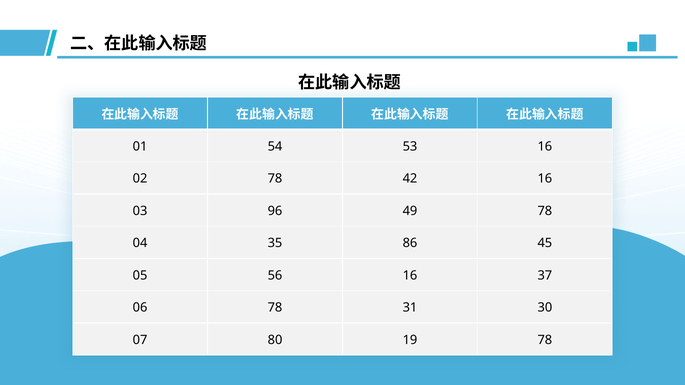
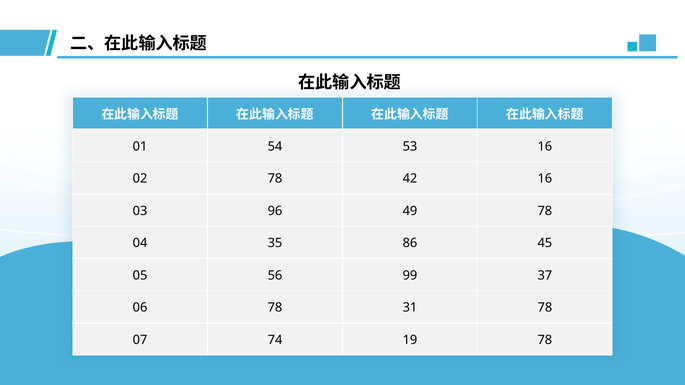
56 16: 16 -> 99
31 30: 30 -> 78
80: 80 -> 74
